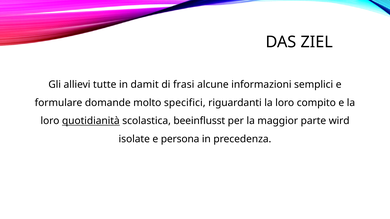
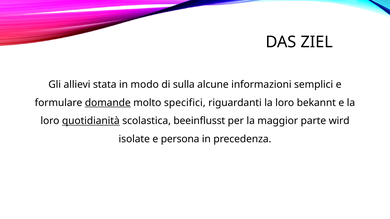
tutte: tutte -> stata
damit: damit -> modo
frasi: frasi -> sulla
domande underline: none -> present
compito: compito -> bekannt
